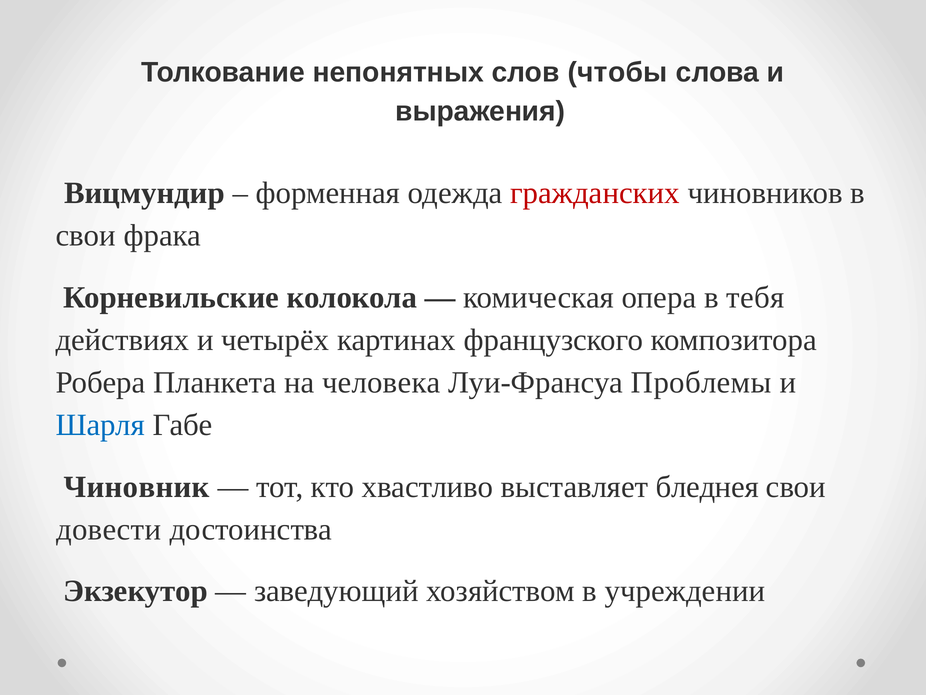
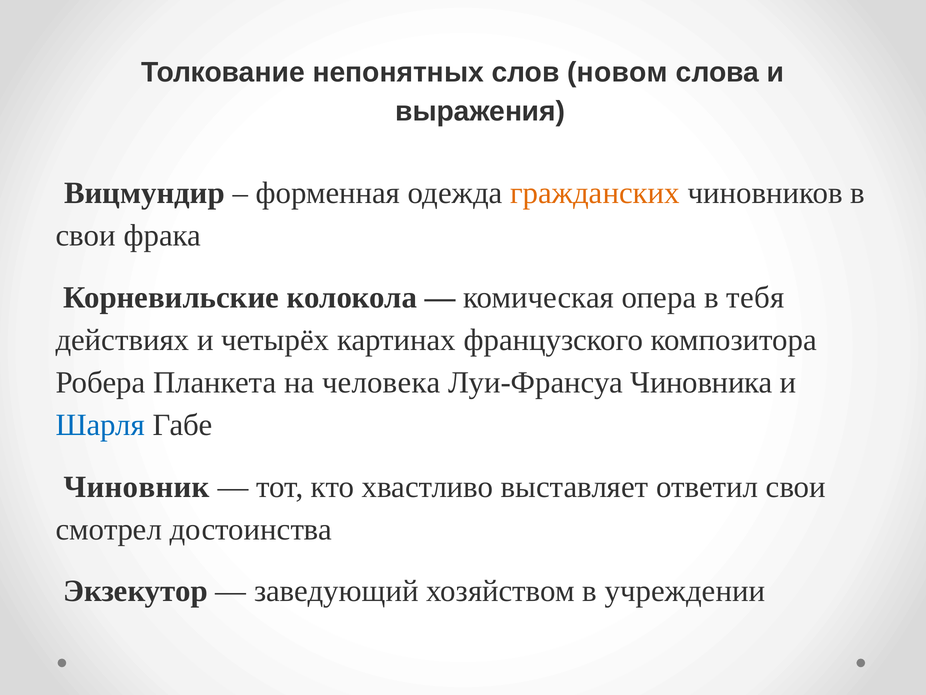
чтобы: чтобы -> новом
гражданских colour: red -> orange
Проблемы: Проблемы -> Чиновника
бледнея: бледнея -> ответил
довести: довести -> смотрел
